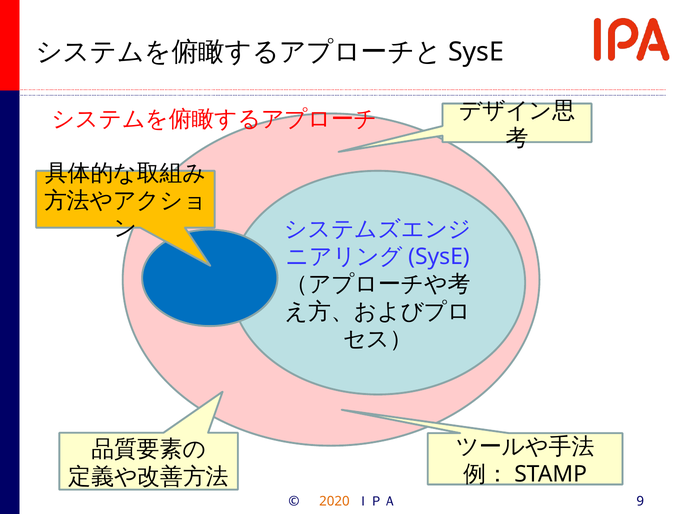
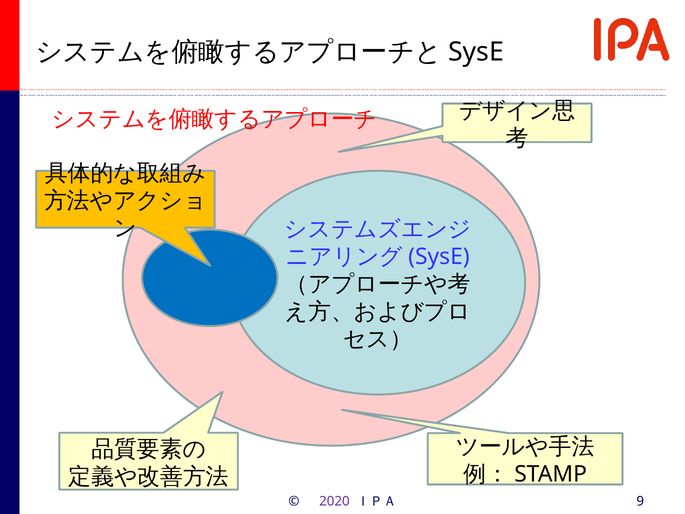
2020 colour: orange -> purple
